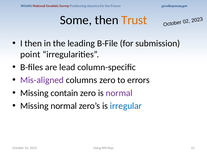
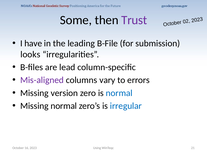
Trust colour: orange -> purple
I then: then -> have
point: point -> looks
columns zero: zero -> vary
contain: contain -> version
normal at (119, 93) colour: purple -> blue
